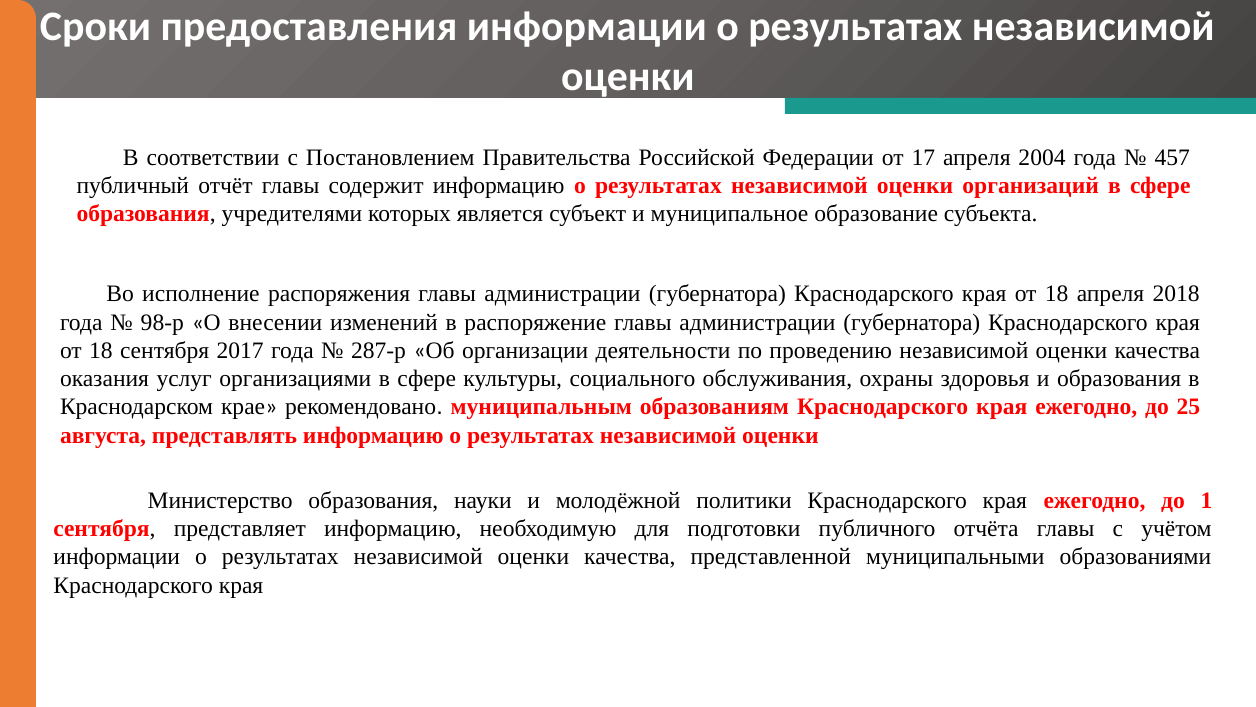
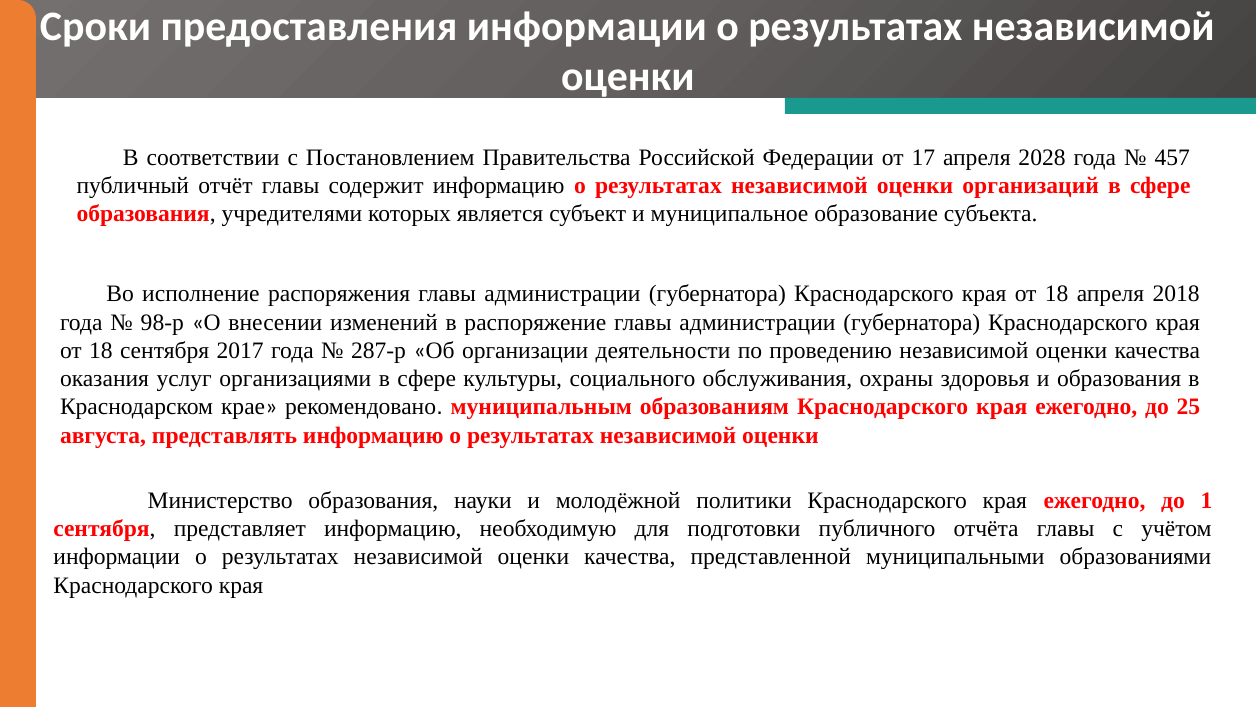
2004: 2004 -> 2028
